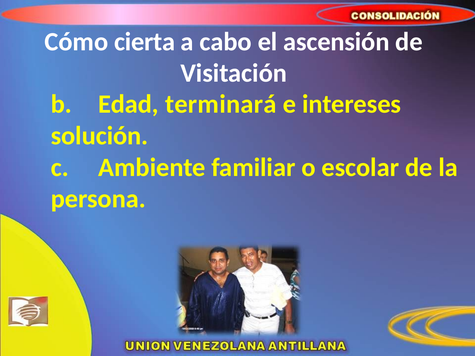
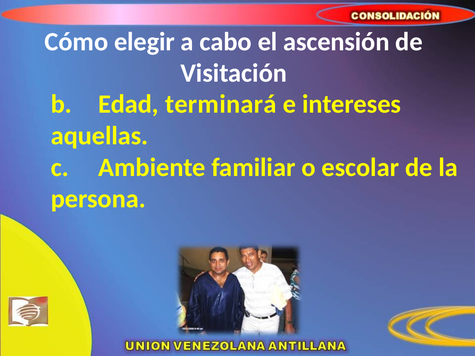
cierta: cierta -> elegir
solución: solución -> aquellas
